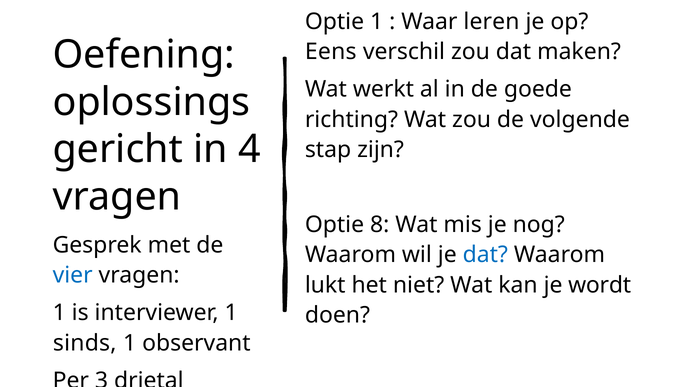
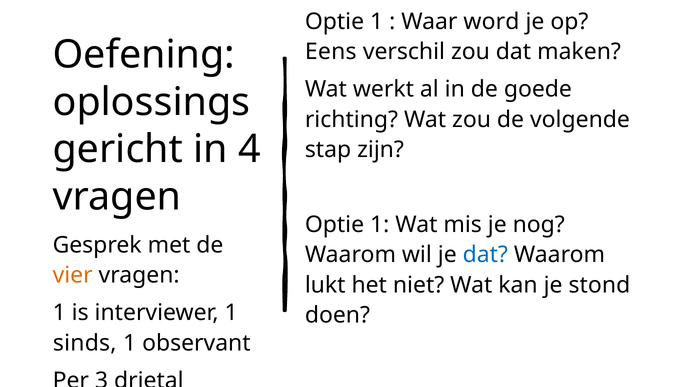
leren: leren -> word
8 at (380, 225): 8 -> 1
vier colour: blue -> orange
wordt: wordt -> stond
